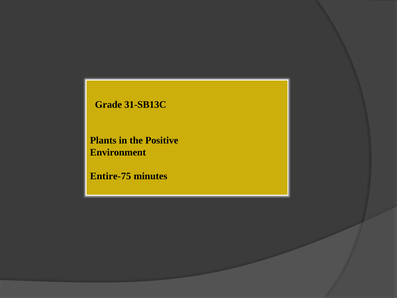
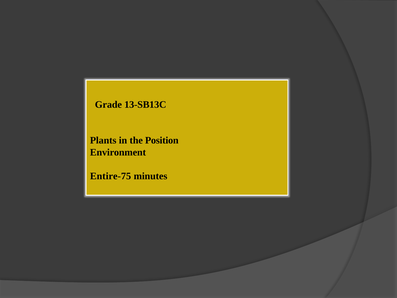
31-SB13C: 31-SB13C -> 13-SB13C
Positive: Positive -> Position
